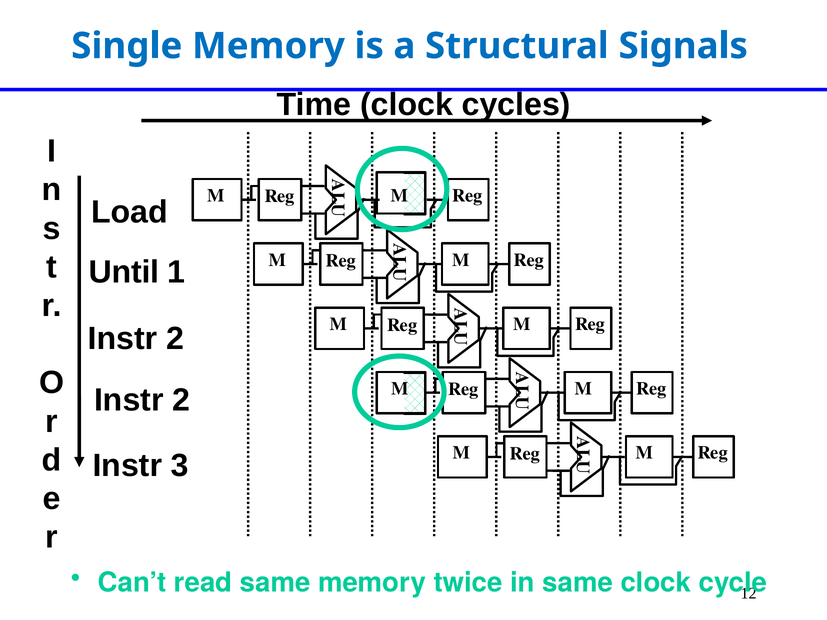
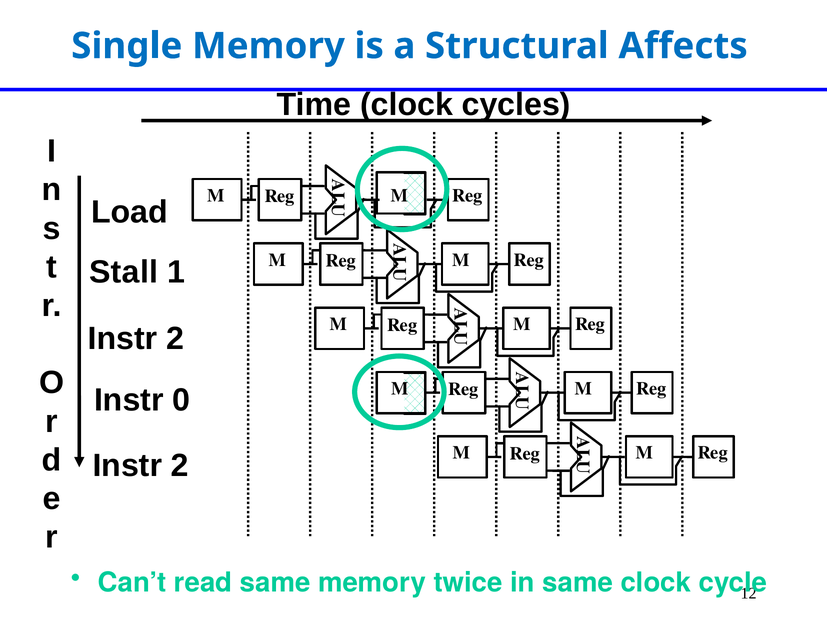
Signals: Signals -> Affects
Until: Until -> Stall
2 at (181, 401): 2 -> 0
3 at (180, 466): 3 -> 2
